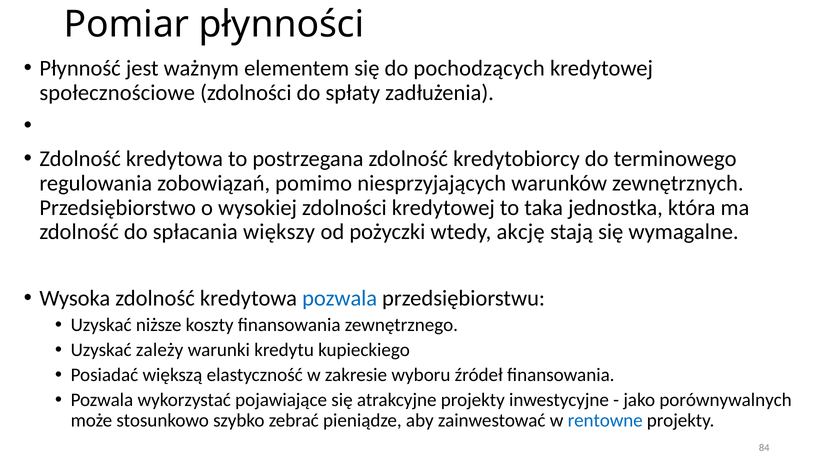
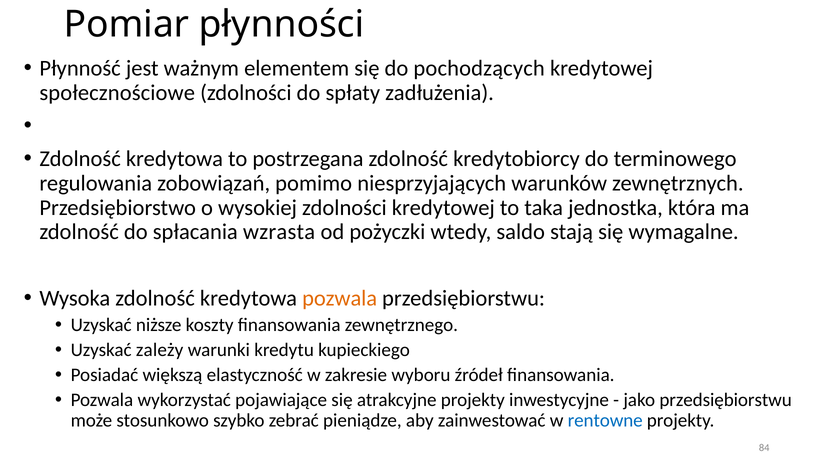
większy: większy -> wzrasta
akcję: akcję -> saldo
pozwala at (340, 298) colour: blue -> orange
jako porównywalnych: porównywalnych -> przedsiębiorstwu
